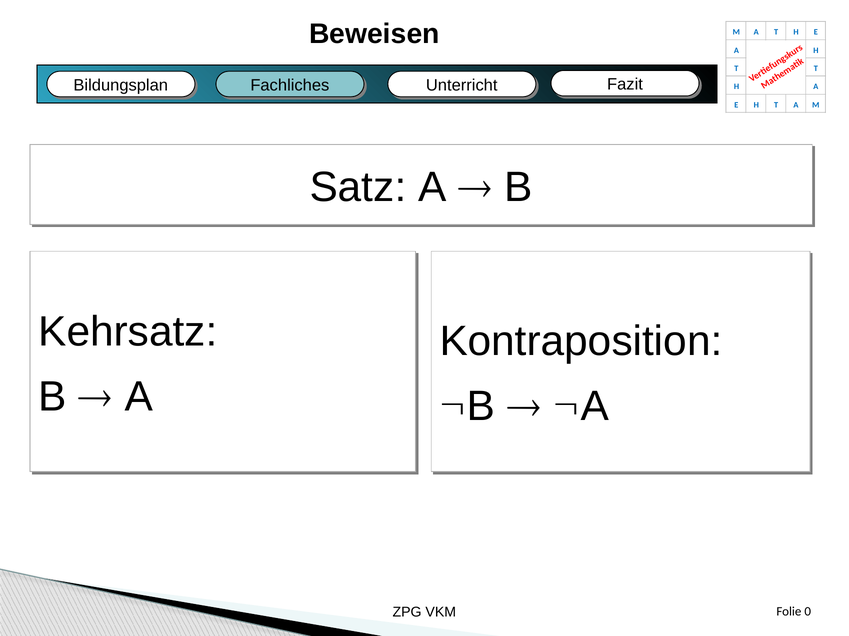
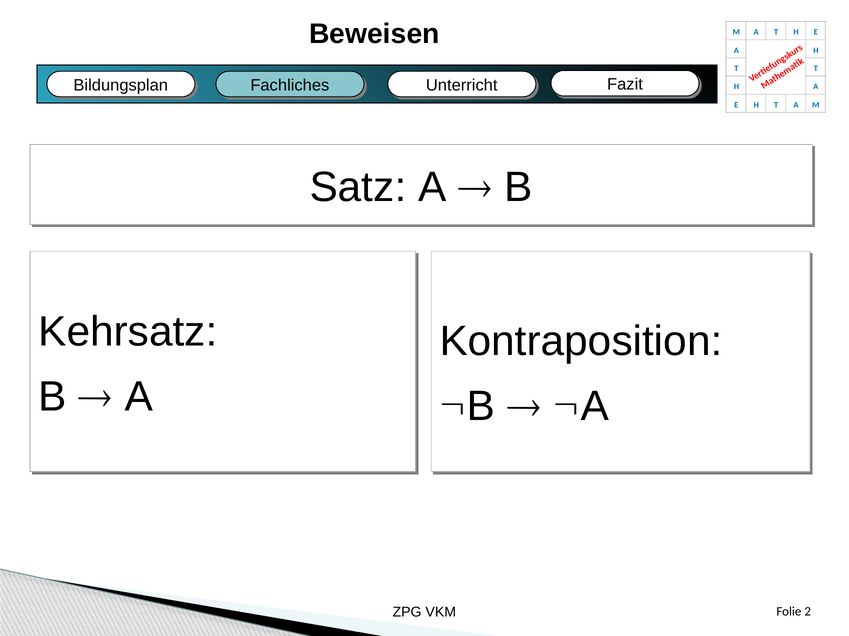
0: 0 -> 2
